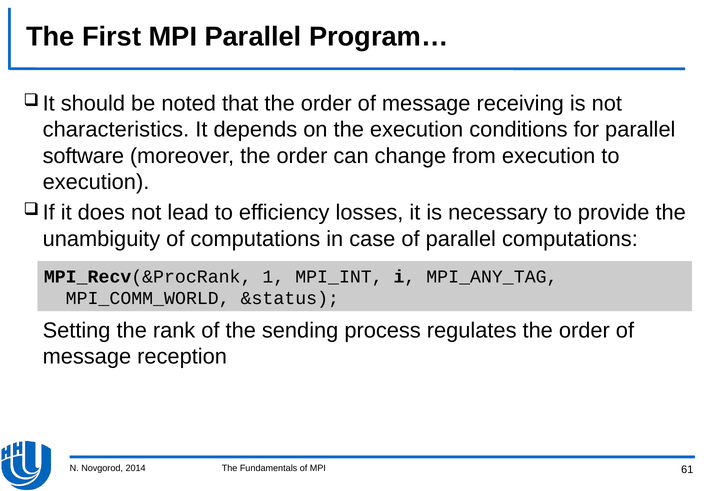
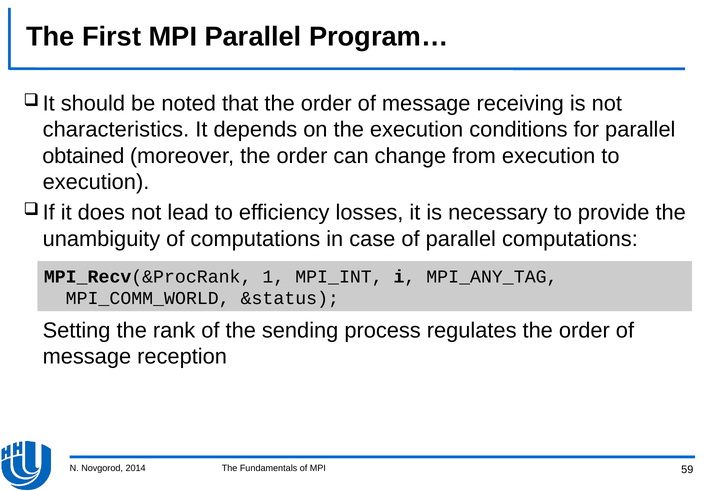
software: software -> obtained
61: 61 -> 59
